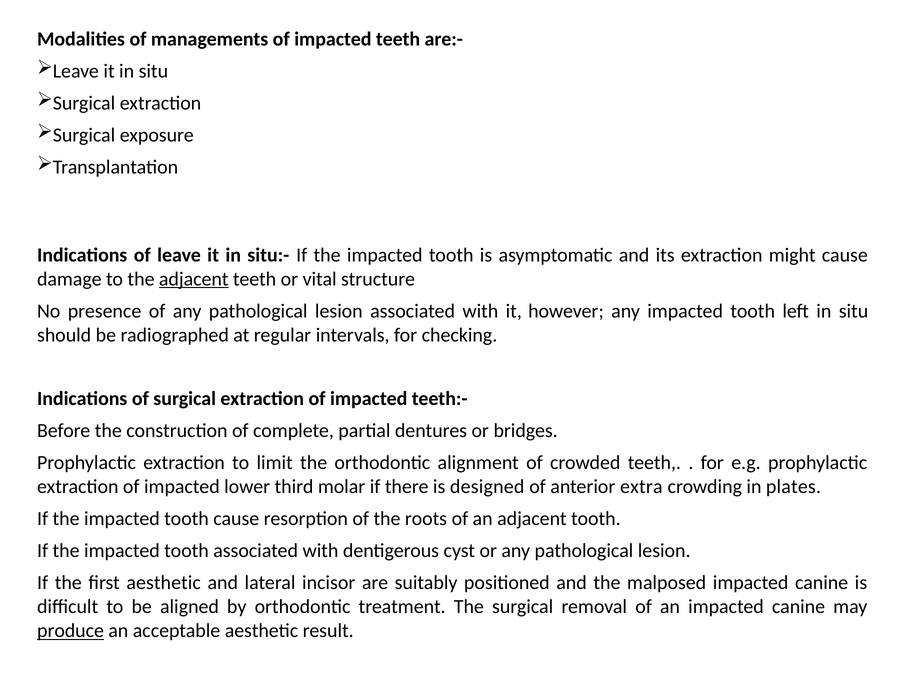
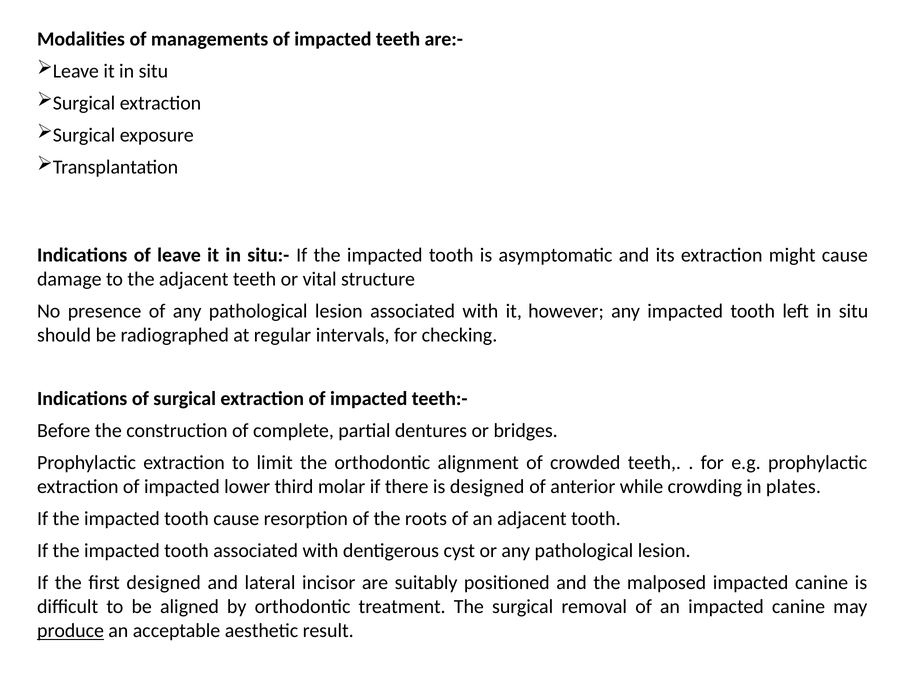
adjacent at (194, 279) underline: present -> none
extra: extra -> while
first aesthetic: aesthetic -> designed
